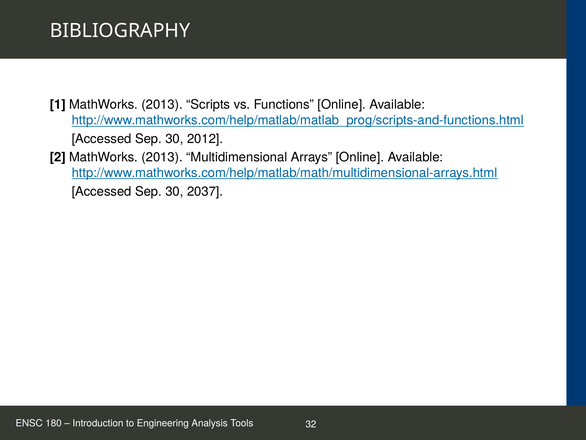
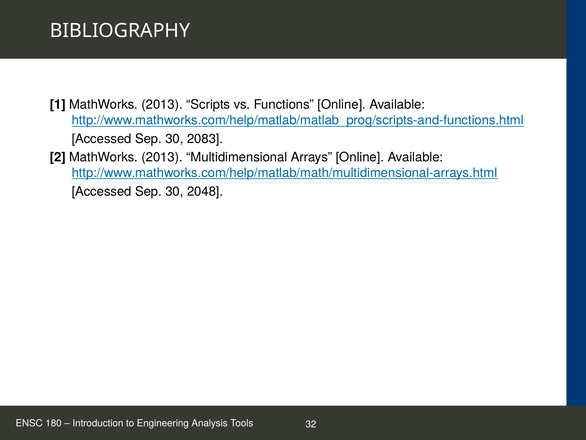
2012: 2012 -> 2083
2037: 2037 -> 2048
